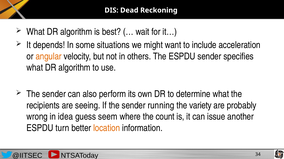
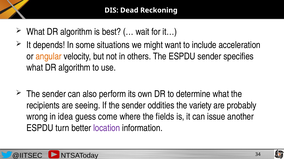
running: running -> oddities
seem: seem -> come
count: count -> fields
location colour: orange -> purple
